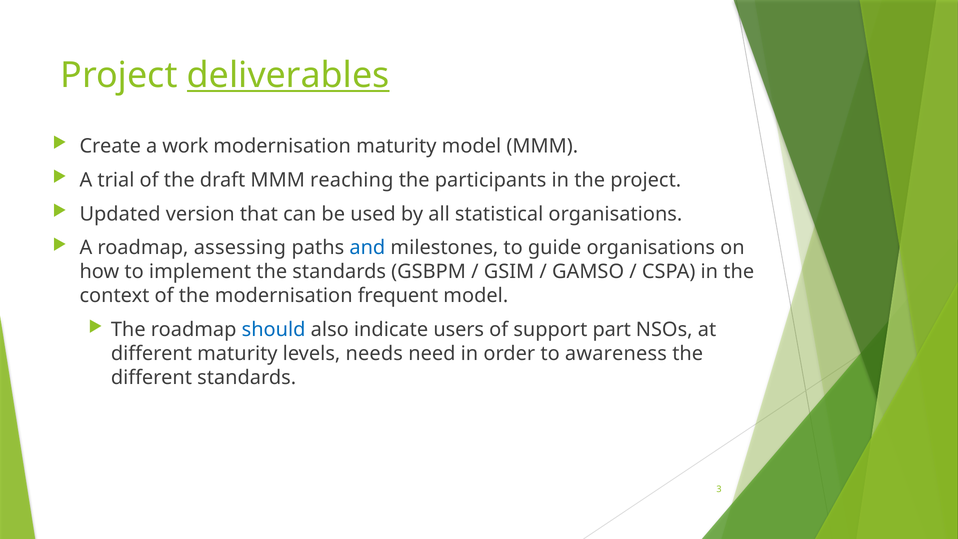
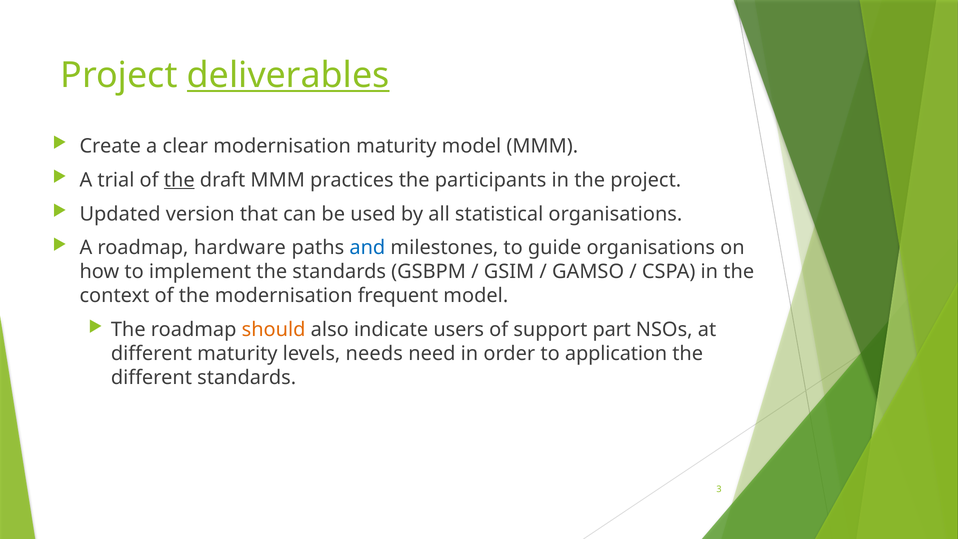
work: work -> clear
the at (179, 180) underline: none -> present
reaching: reaching -> practices
assessing: assessing -> hardware
should colour: blue -> orange
awareness: awareness -> application
